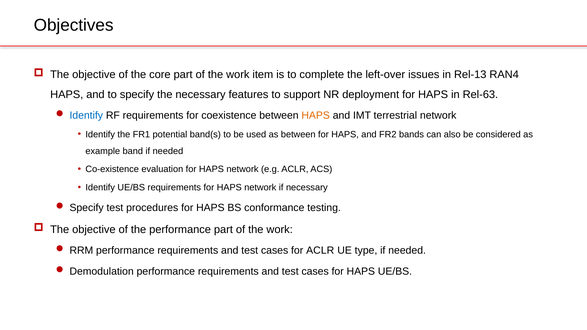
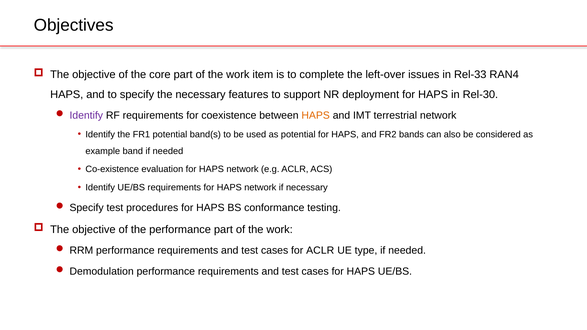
Rel-13: Rel-13 -> Rel-33
Rel-63: Rel-63 -> Rel-30
Identify at (86, 116) colour: blue -> purple
as between: between -> potential
